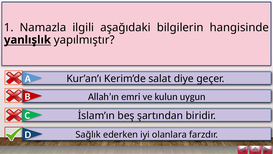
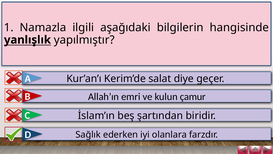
uygun: uygun -> çamur
